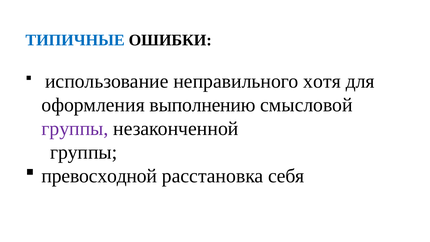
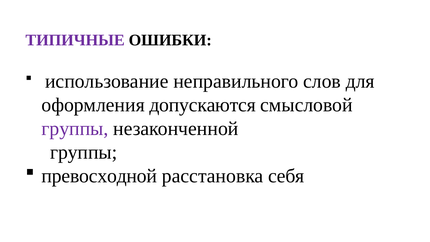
ТИПИЧНЫЕ colour: blue -> purple
хотя: хотя -> слов
выполнению: выполнению -> допускаются
